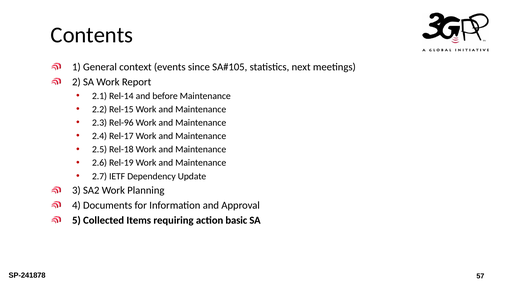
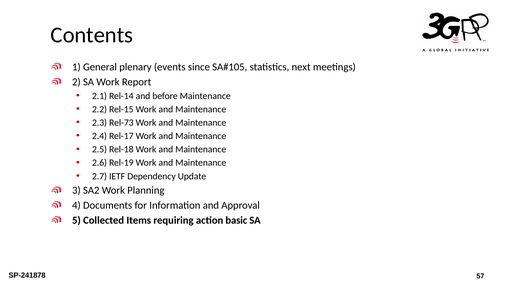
context: context -> plenary
Rel-96: Rel-96 -> Rel-73
